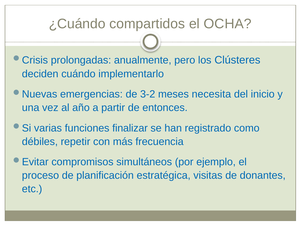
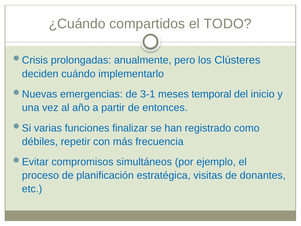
OCHA: OCHA -> TODO
3-2: 3-2 -> 3-1
necesita: necesita -> temporal
